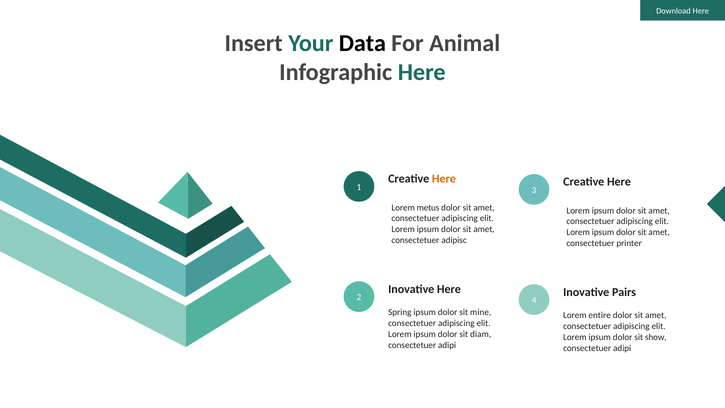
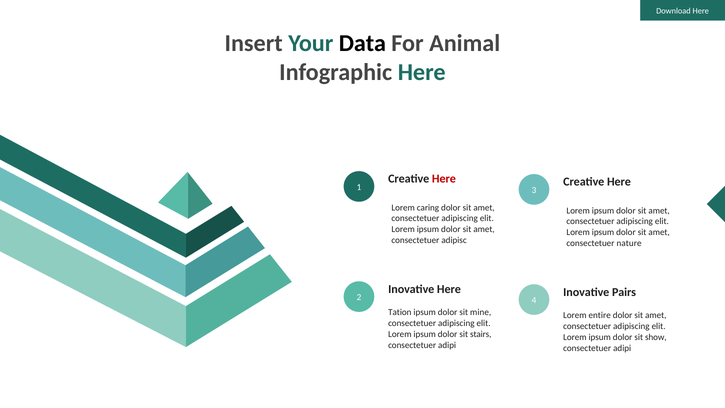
Here at (444, 179) colour: orange -> red
metus: metus -> caring
printer: printer -> nature
Spring: Spring -> Tation
diam: diam -> stairs
